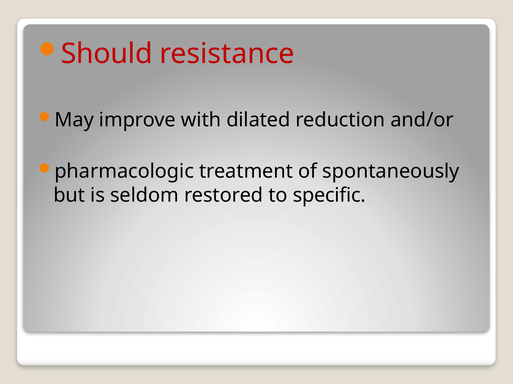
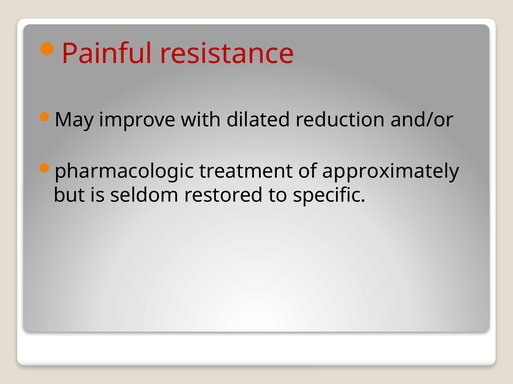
Should: Should -> Painful
spontaneously: spontaneously -> approximately
